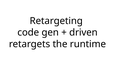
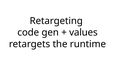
driven: driven -> values
